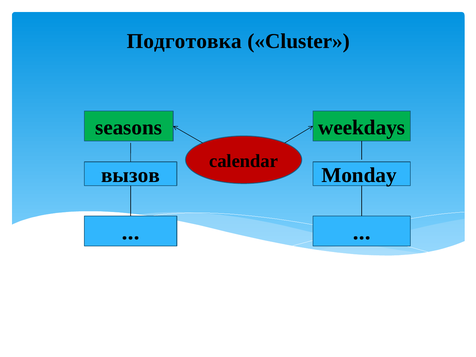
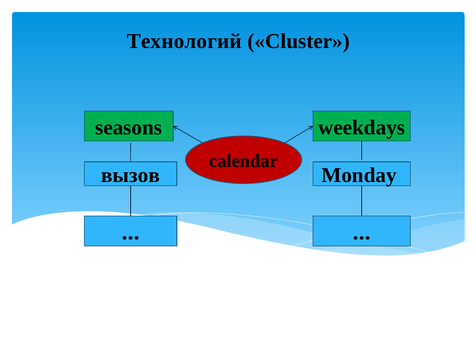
Подготовка: Подготовка -> Технологий
